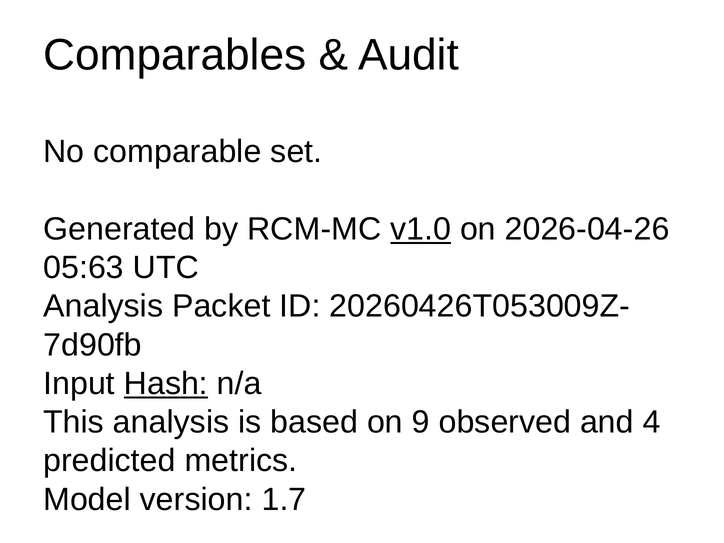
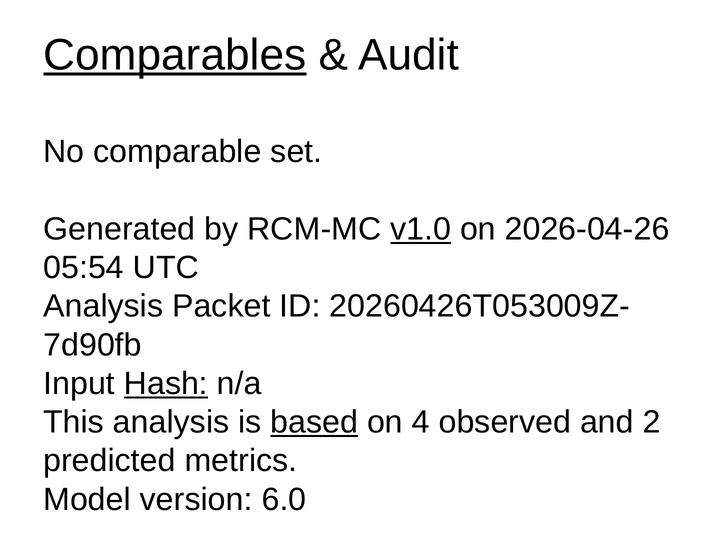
Comparables underline: none -> present
05:63: 05:63 -> 05:54
based underline: none -> present
9: 9 -> 4
4: 4 -> 2
1.7: 1.7 -> 6.0
